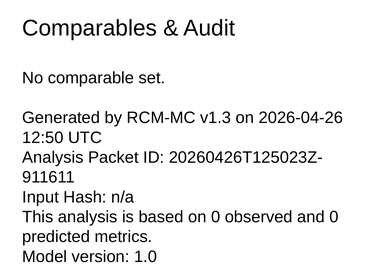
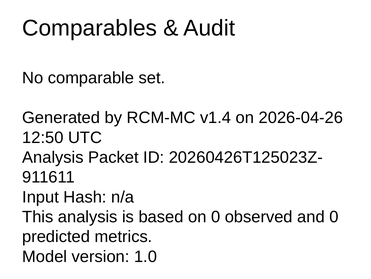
v1.3: v1.3 -> v1.4
